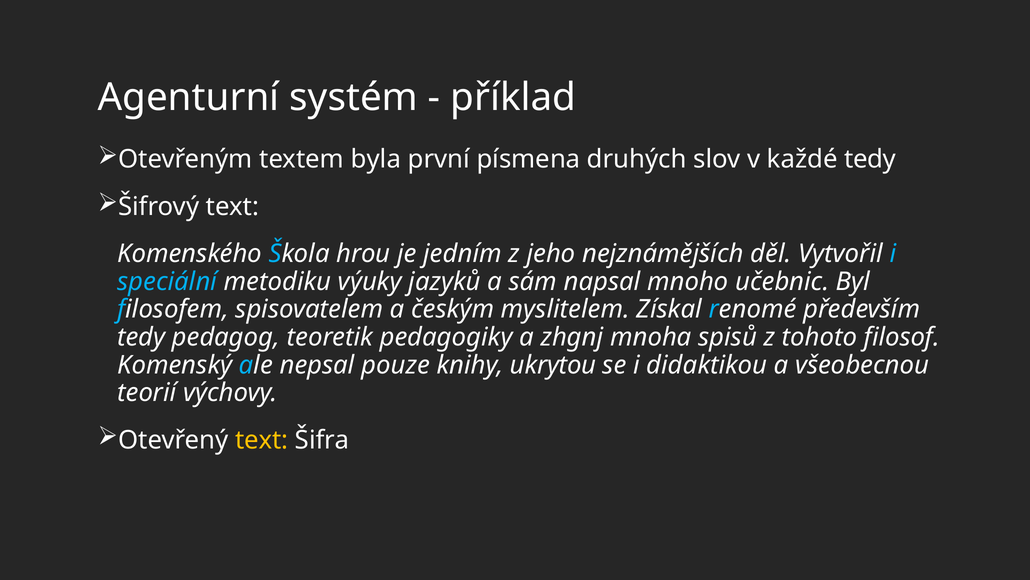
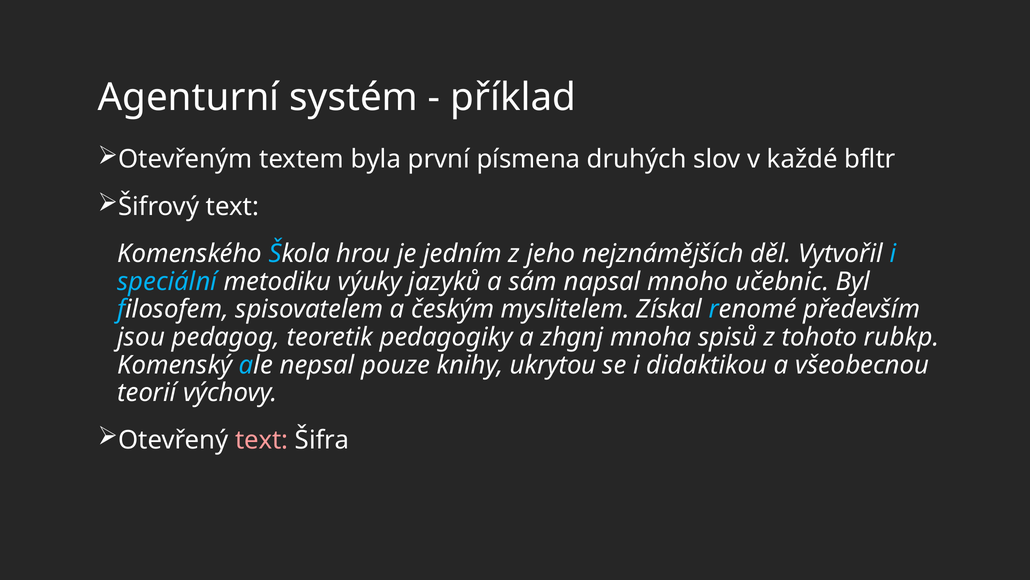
každé tedy: tedy -> bfltr
tedy at (141, 337): tedy -> jsou
filosof: filosof -> rubkp
text at (262, 440) colour: yellow -> pink
